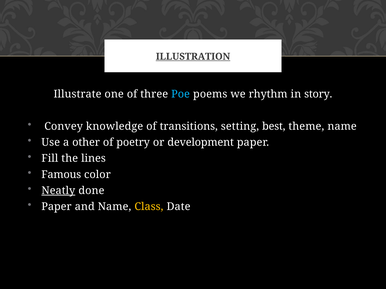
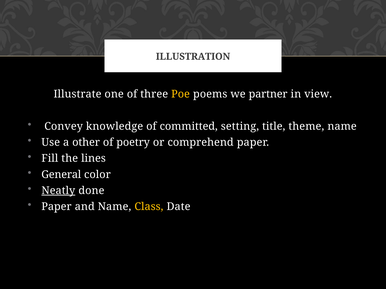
ILLUSTRATION underline: present -> none
Poe colour: light blue -> yellow
rhythm: rhythm -> partner
story: story -> view
transitions: transitions -> committed
best: best -> title
development: development -> comprehend
Famous: Famous -> General
